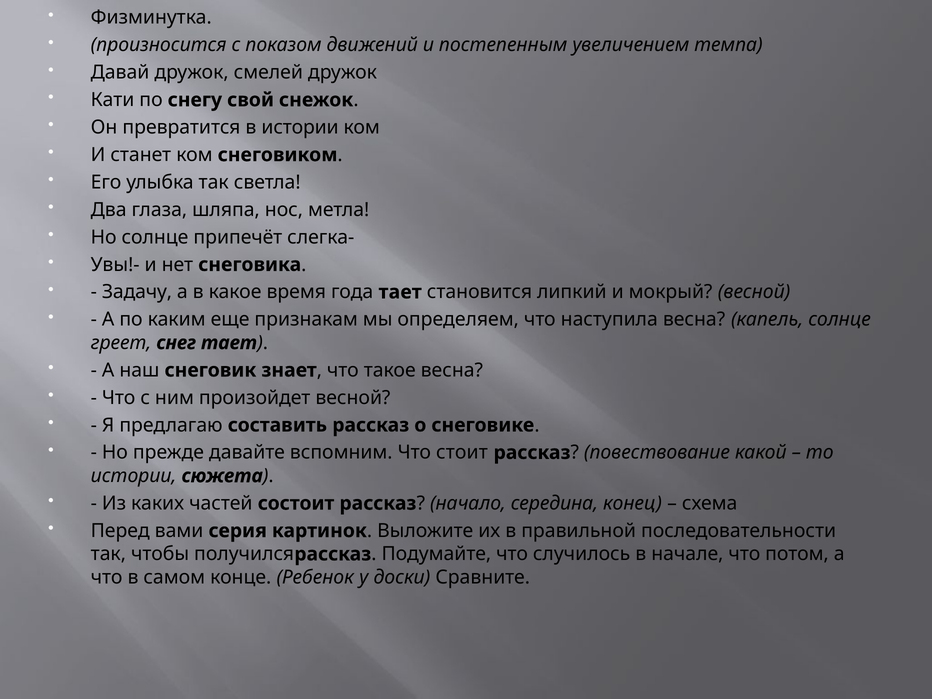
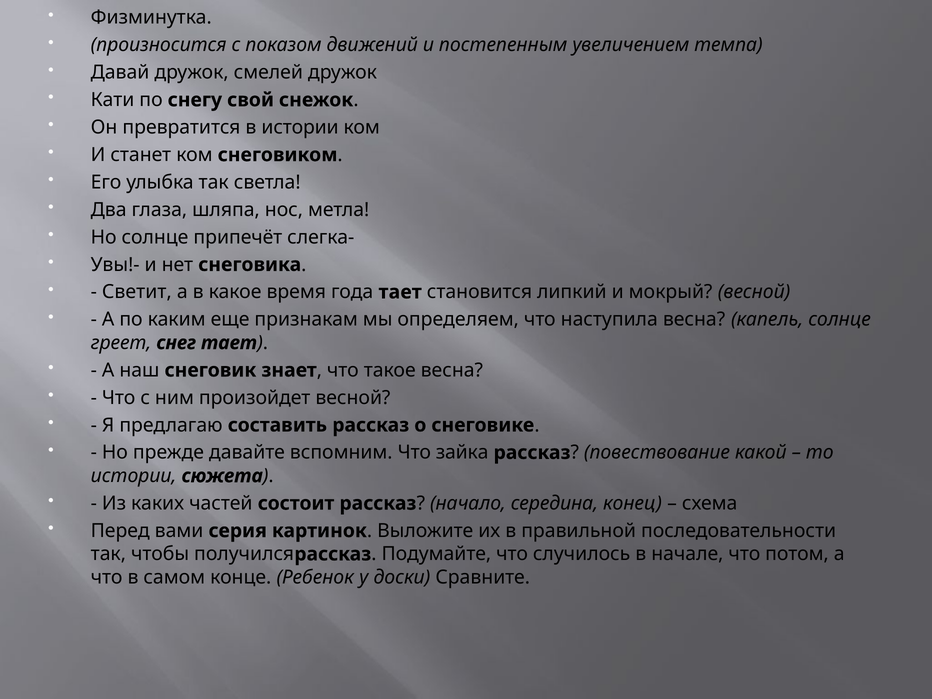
Задачу: Задачу -> Светит
стоит: стоит -> зайка
